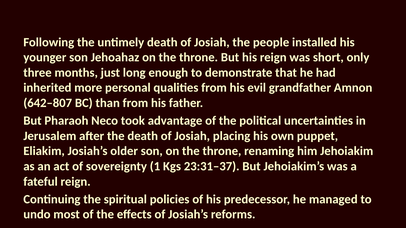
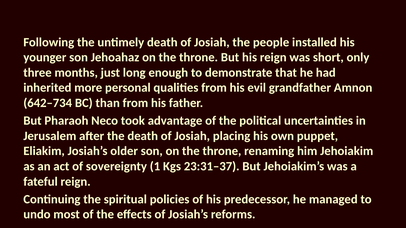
642–807: 642–807 -> 642–734
